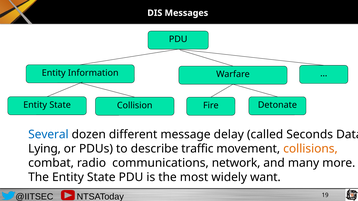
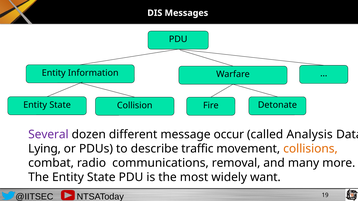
Several colour: blue -> purple
delay: delay -> occur
Seconds: Seconds -> Analysis
network: network -> removal
